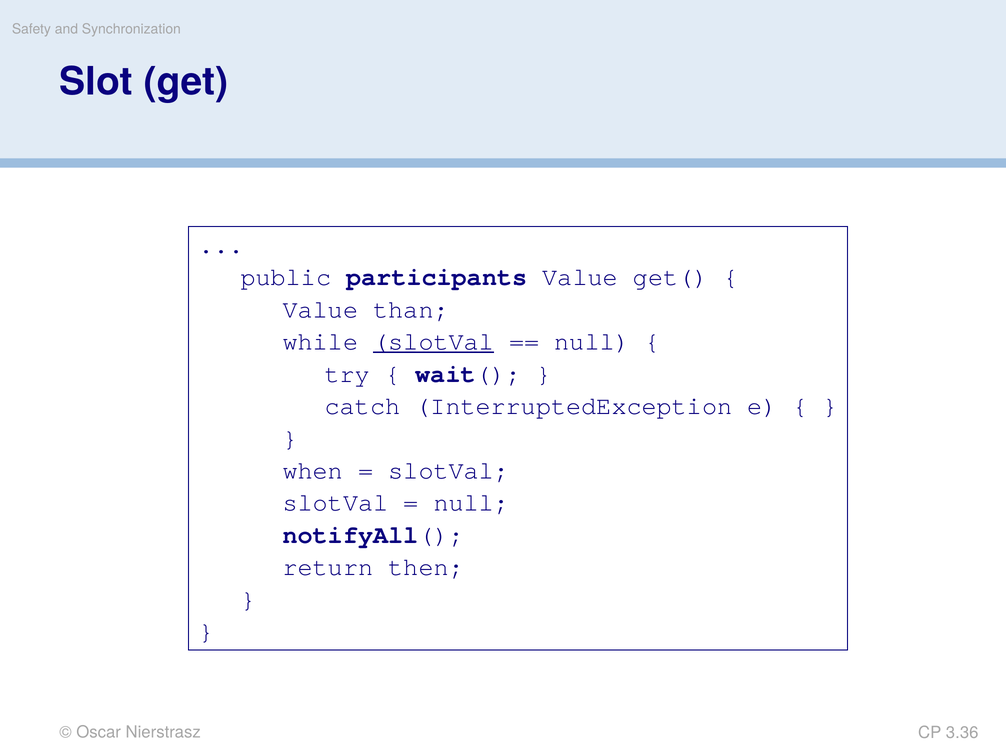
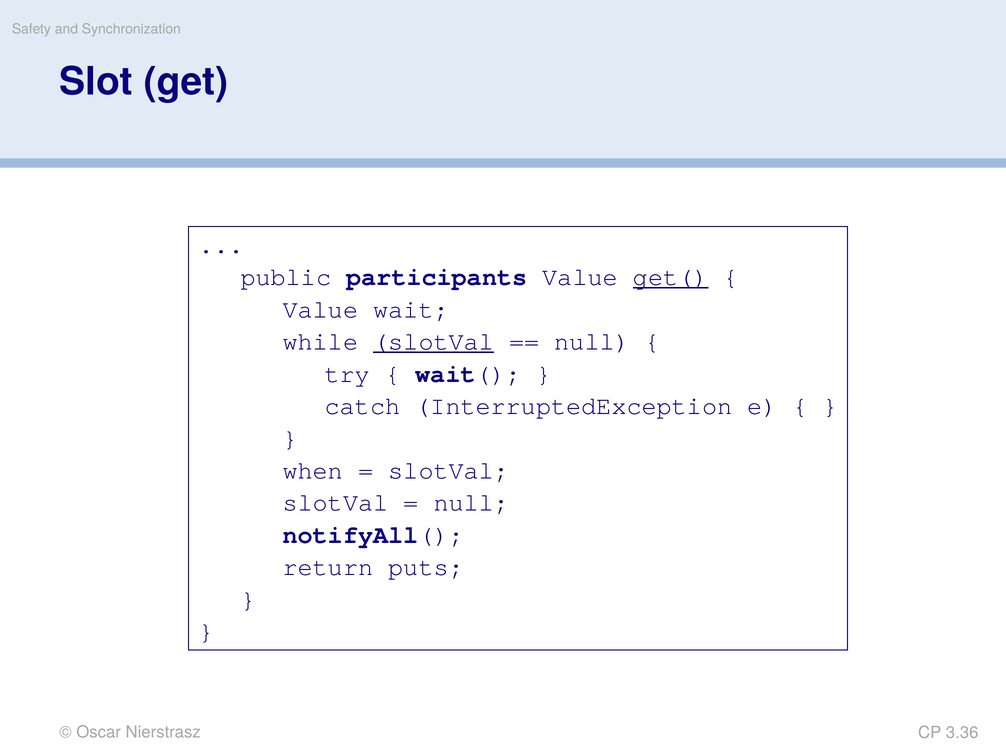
get( underline: none -> present
than: than -> wait
then: then -> puts
